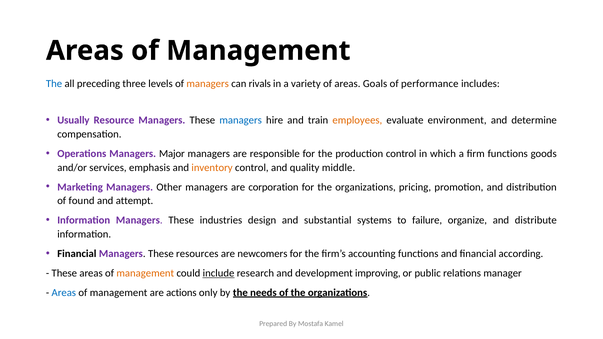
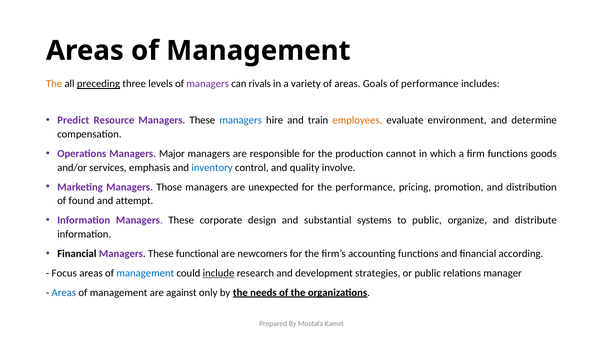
The at (54, 84) colour: blue -> orange
preceding underline: none -> present
managers at (208, 84) colour: orange -> purple
Usually: Usually -> Predict
production control: control -> cannot
inventory colour: orange -> blue
middle: middle -> involve
Other: Other -> Those
corporation: corporation -> unexpected
for the organizations: organizations -> performance
industries: industries -> corporate
to failure: failure -> public
resources: resources -> functional
These at (64, 273): These -> Focus
management at (145, 273) colour: orange -> blue
improving: improving -> strategies
actions: actions -> against
